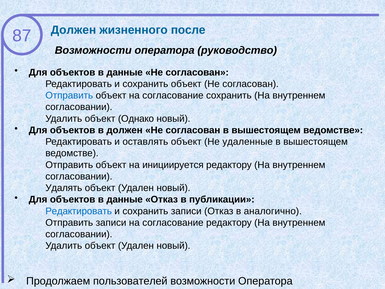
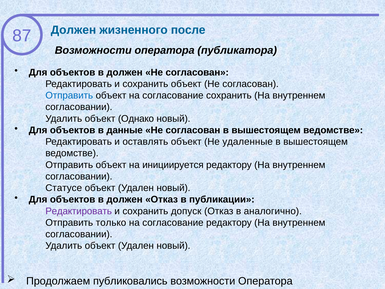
руководство: руководство -> публикатора
данные at (125, 72): данные -> должен
в должен: должен -> данные
Удалять: Удалять -> Статусе
данные at (125, 199): данные -> должен
Редактировать at (79, 211) colour: blue -> purple
сохранить записи: записи -> допуск
Отправить записи: записи -> только
пользователей: пользователей -> публиковались
